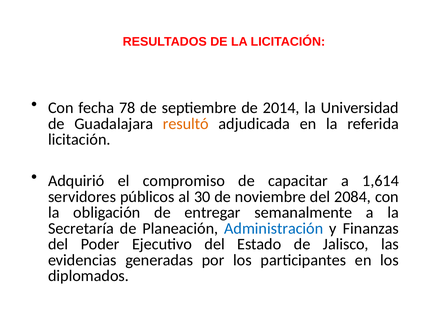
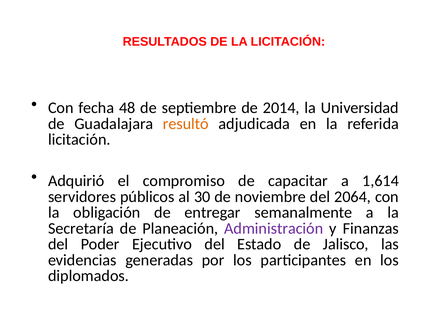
78: 78 -> 48
2084: 2084 -> 2064
Administración colour: blue -> purple
